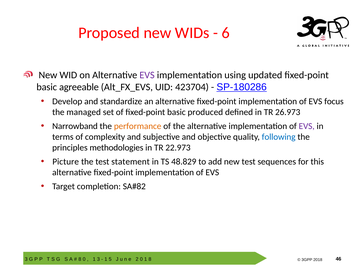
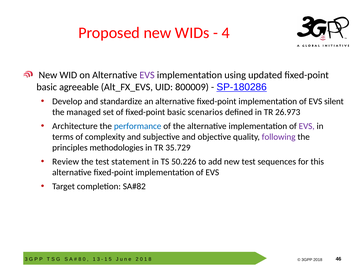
6: 6 -> 4
423704: 423704 -> 800009
focus: focus -> silent
produced: produced -> scenarios
Narrowband: Narrowband -> Architecture
performance colour: orange -> blue
following colour: blue -> purple
22.973: 22.973 -> 35.729
Picture: Picture -> Review
48.829: 48.829 -> 50.226
